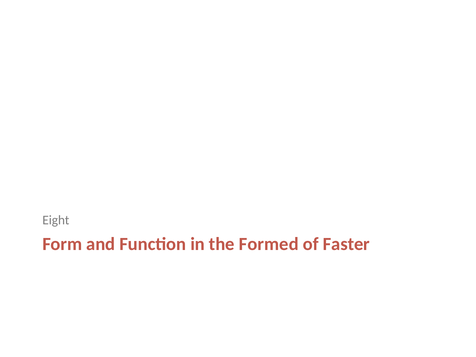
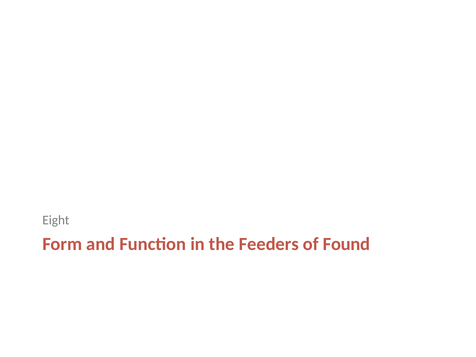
Formed: Formed -> Feeders
Faster: Faster -> Found
